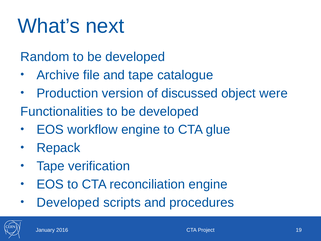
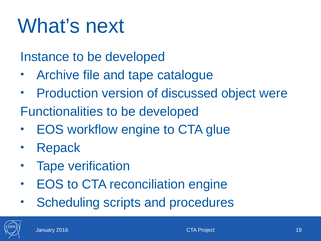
Random: Random -> Instance
Developed at (68, 202): Developed -> Scheduling
